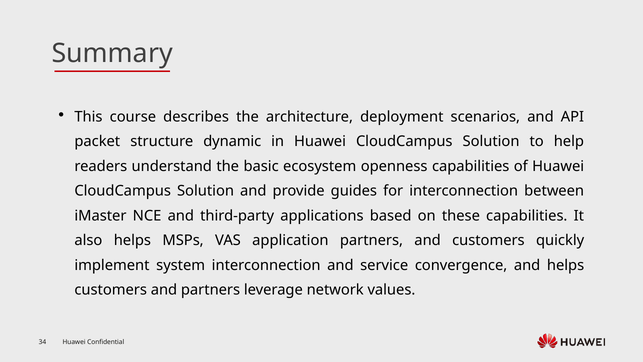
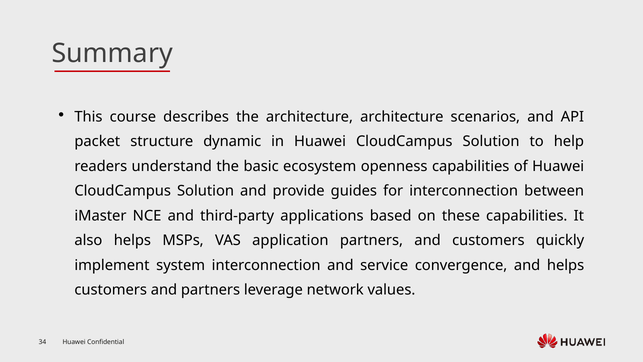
architecture deployment: deployment -> architecture
